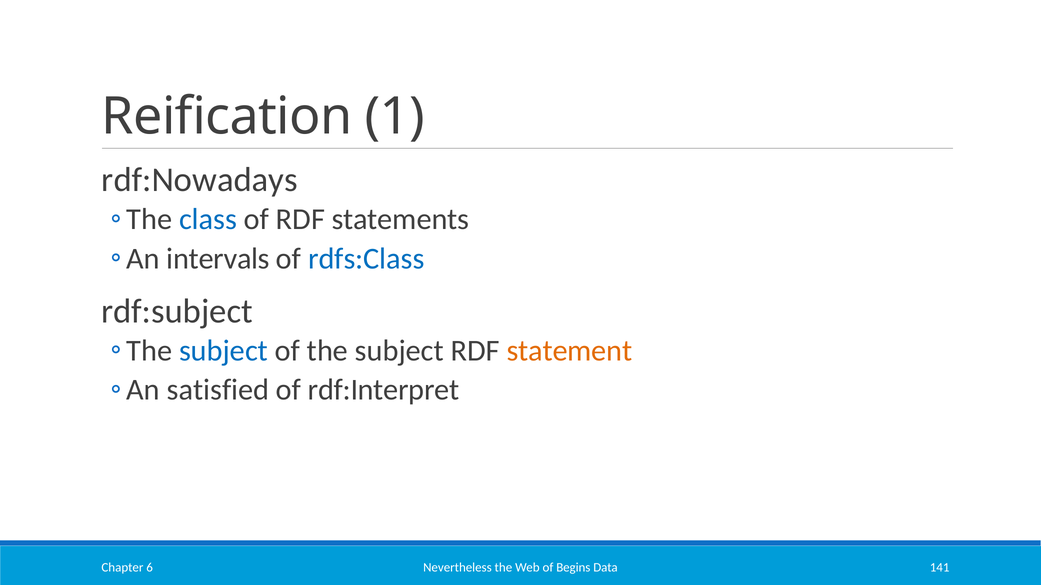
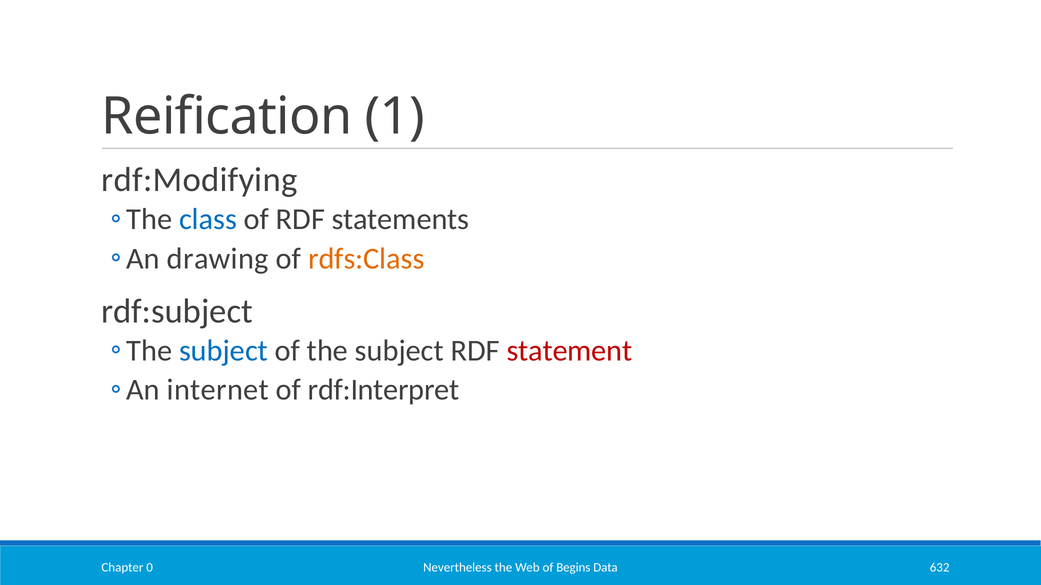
rdf:Nowadays: rdf:Nowadays -> rdf:Modifying
intervals: intervals -> drawing
rdfs:Class colour: blue -> orange
statement colour: orange -> red
satisfied: satisfied -> internet
141: 141 -> 632
6: 6 -> 0
